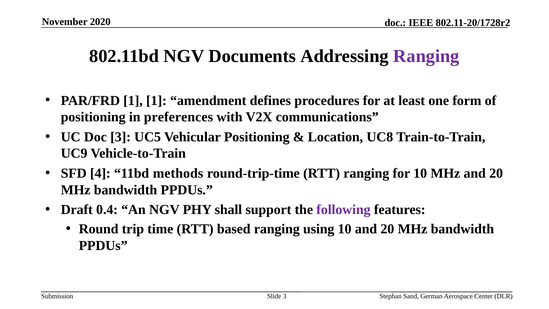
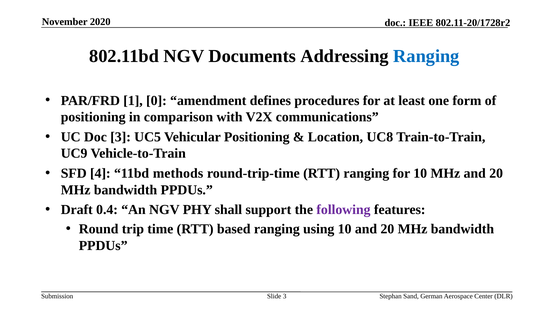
Ranging at (426, 56) colour: purple -> blue
1 1: 1 -> 0
preferences: preferences -> comparison
